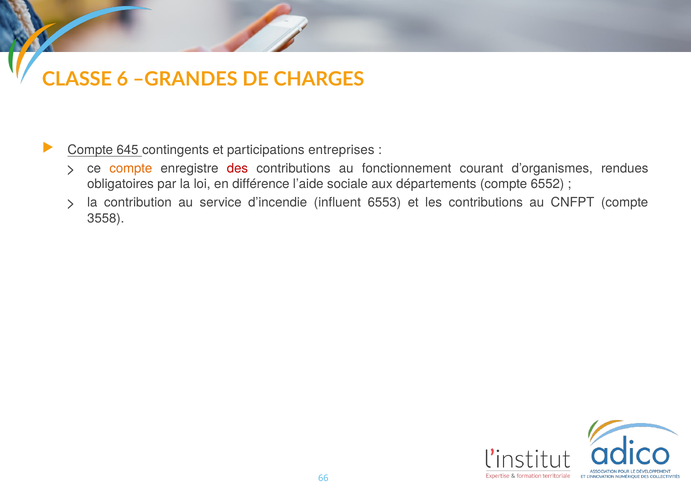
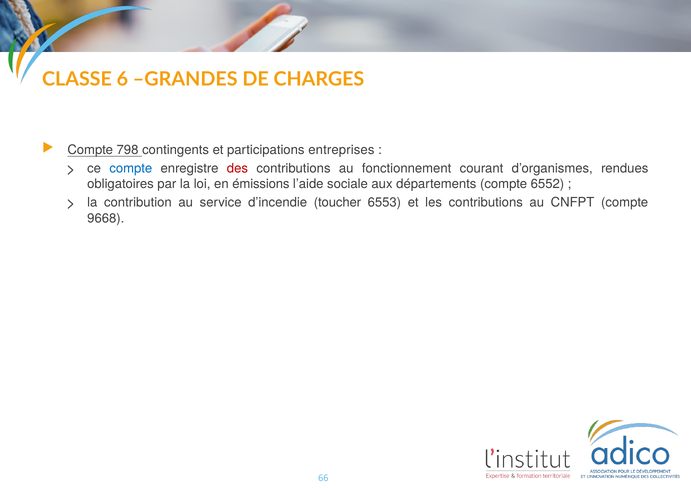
645: 645 -> 798
compte at (131, 169) colour: orange -> blue
différence: différence -> émissions
influent: influent -> toucher
3558: 3558 -> 9668
